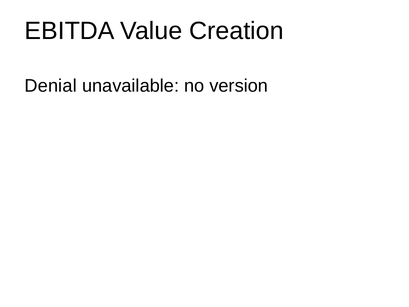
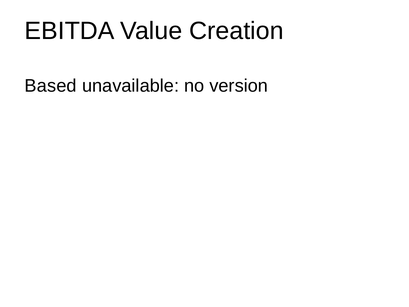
Denial: Denial -> Based
